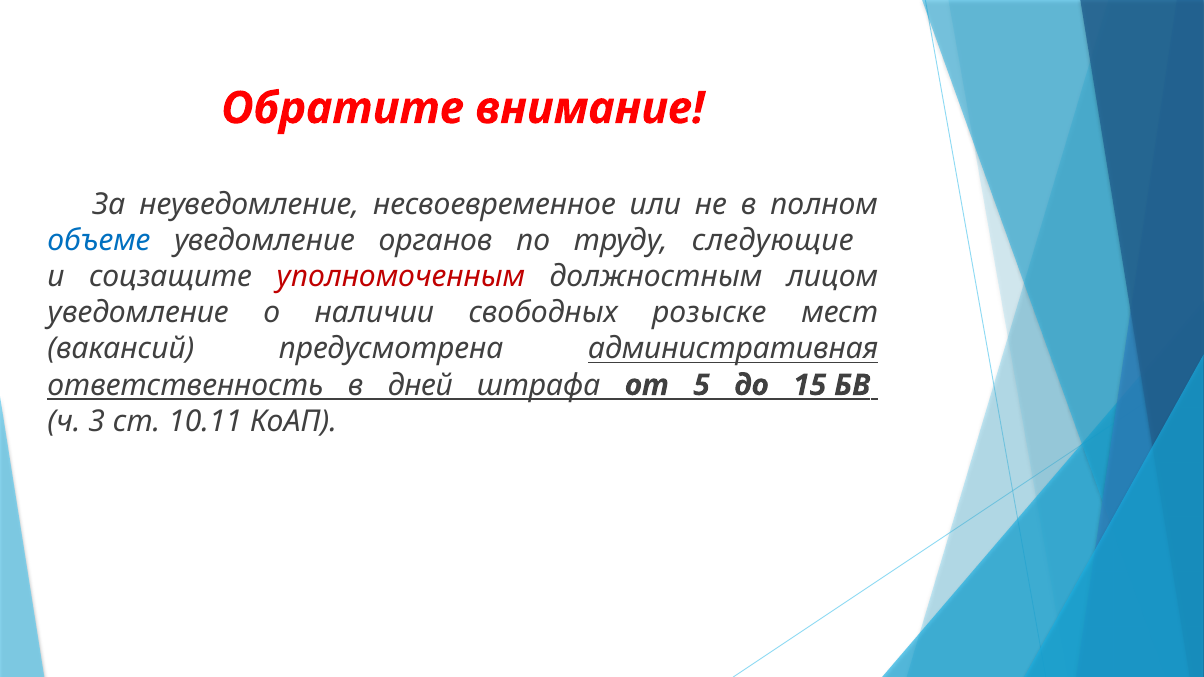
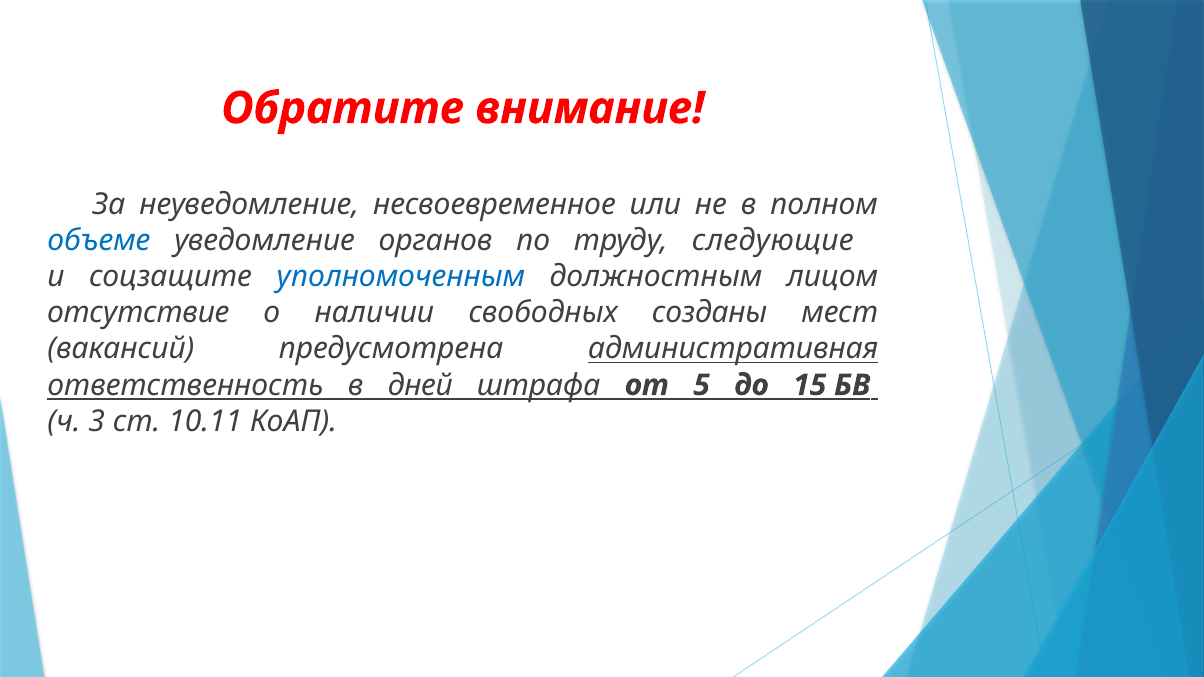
уполномоченным colour: red -> blue
уведомление at (138, 313): уведомление -> отсутствие
розыске: розыске -> созданы
